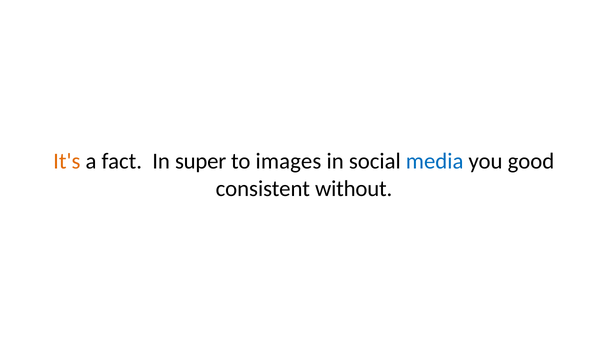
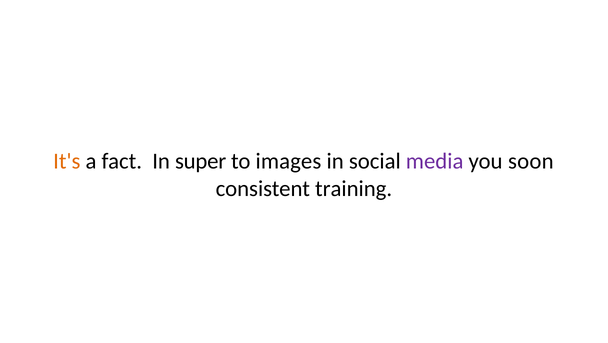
media colour: blue -> purple
good: good -> soon
without: without -> training
